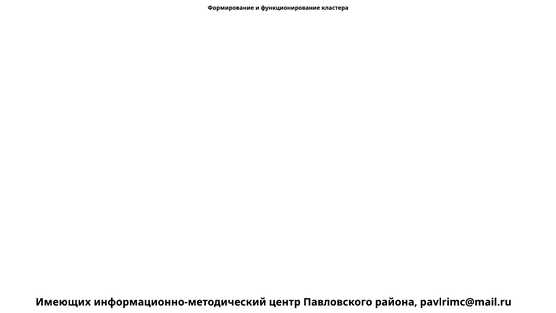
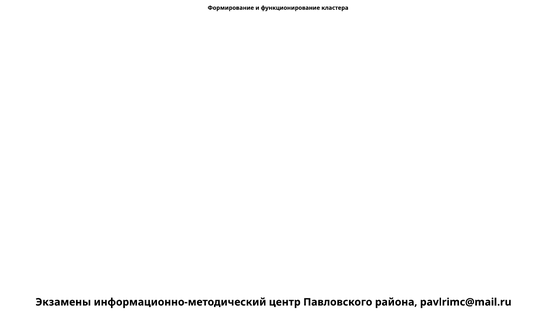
Имеющих: Имеющих -> Экзамены
